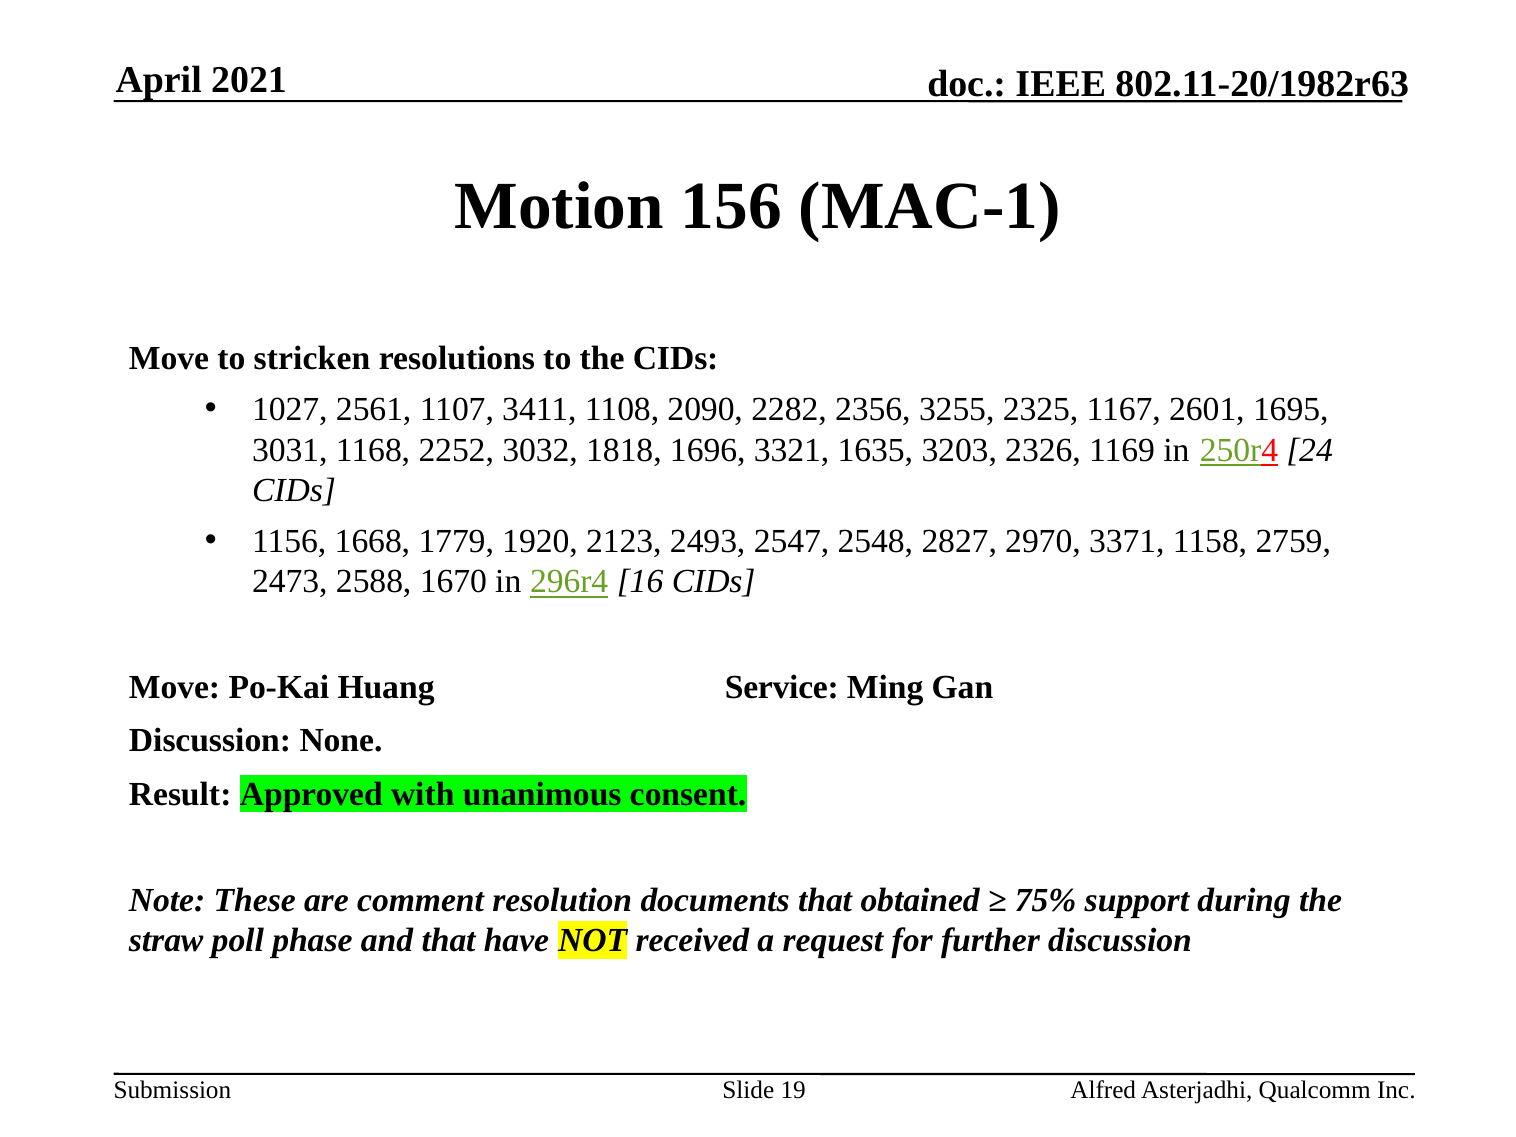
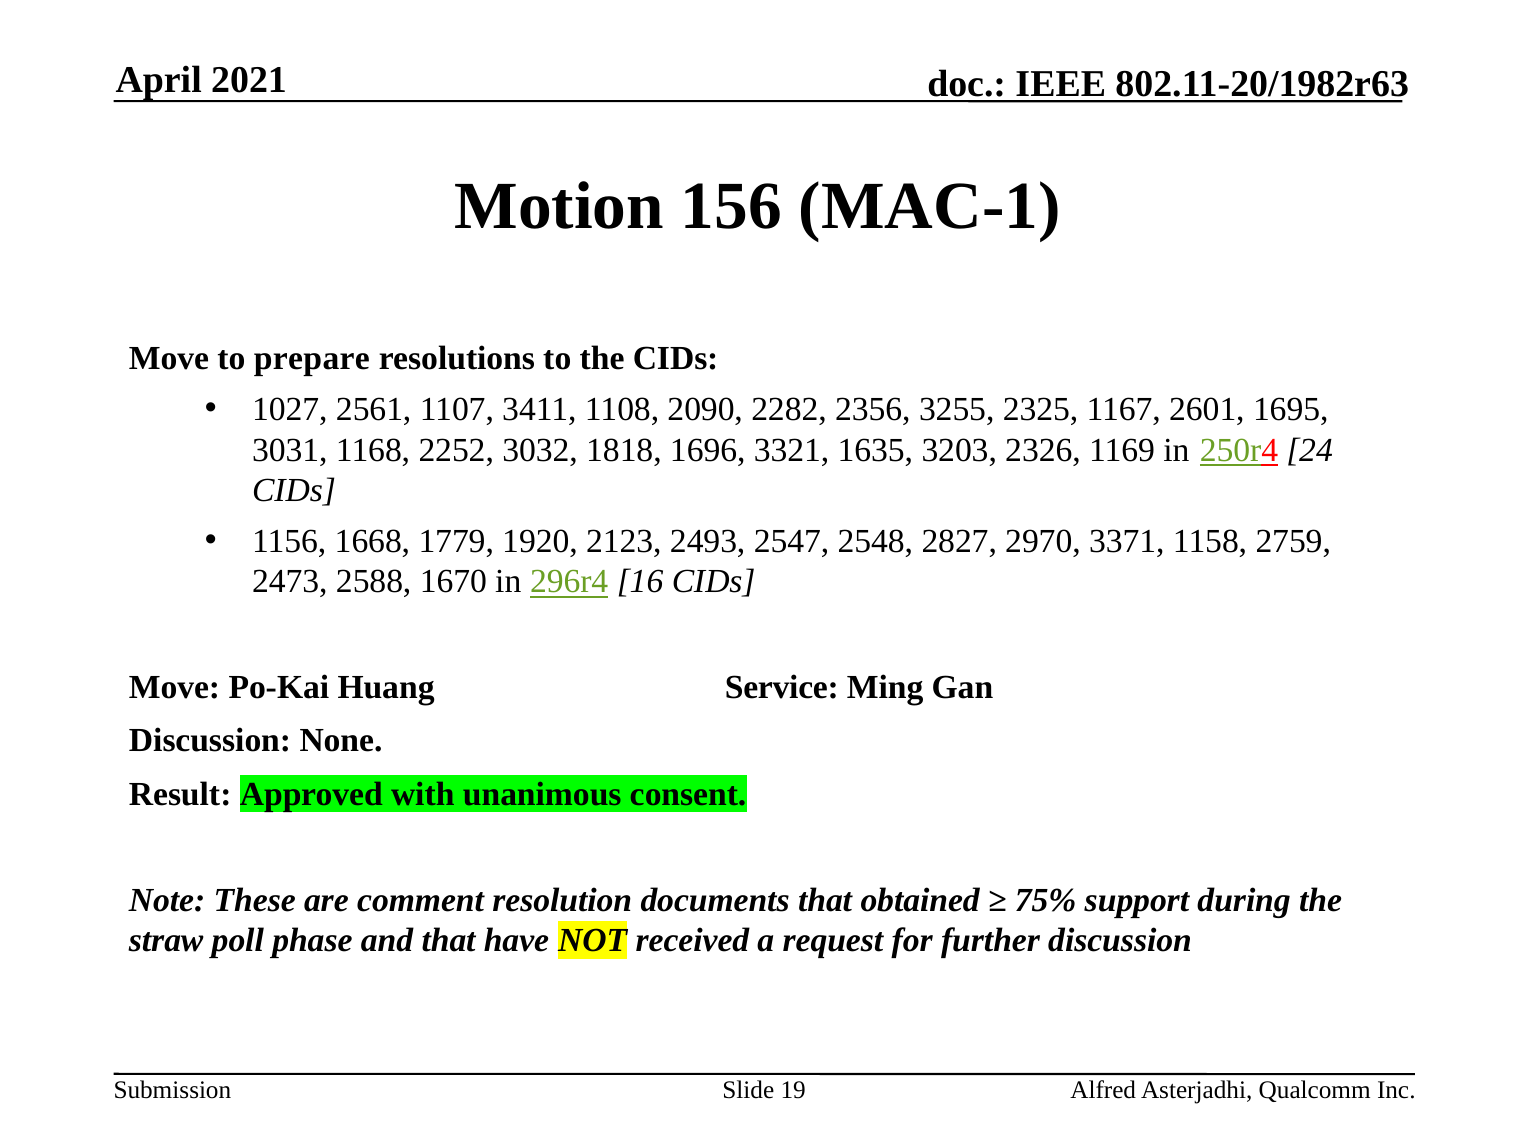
stricken: stricken -> prepare
